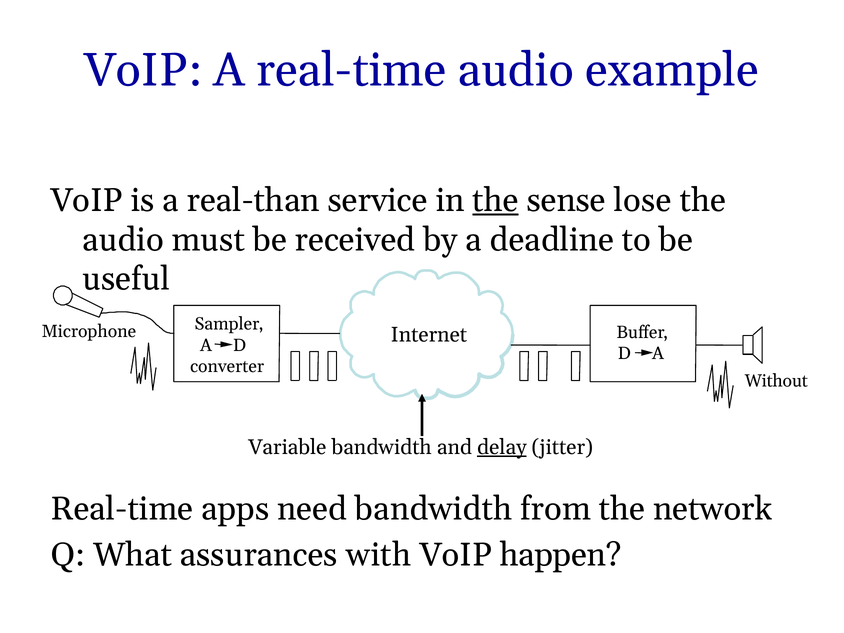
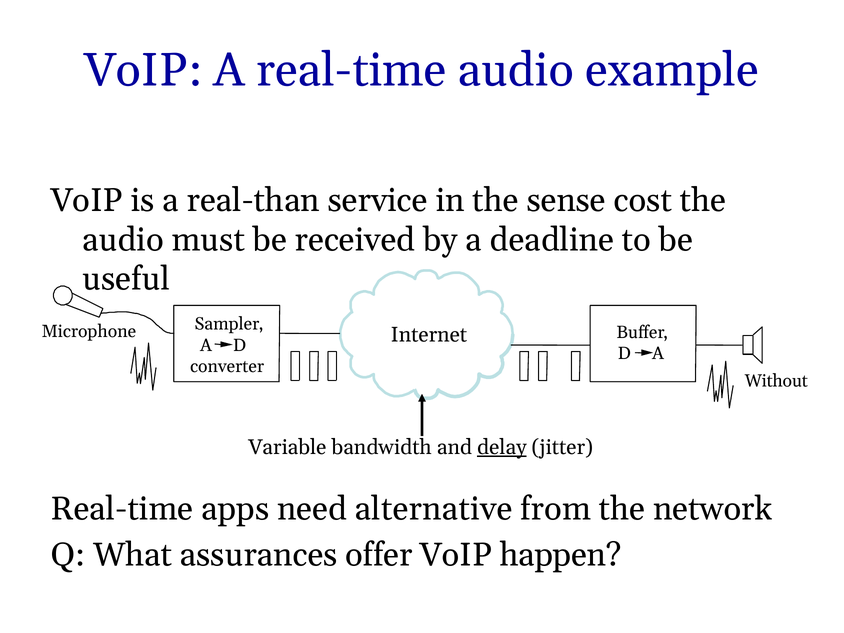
the at (496, 200) underline: present -> none
lose: lose -> cost
need bandwidth: bandwidth -> alternative
with: with -> offer
